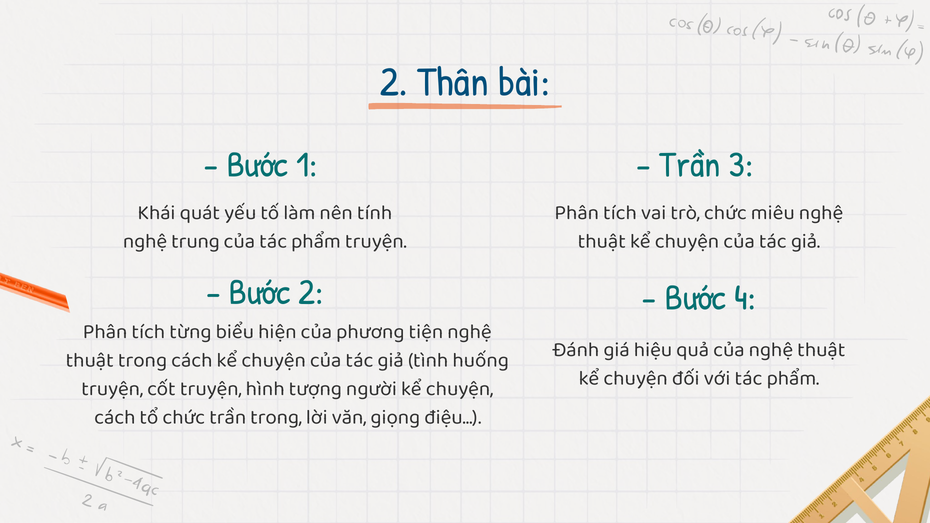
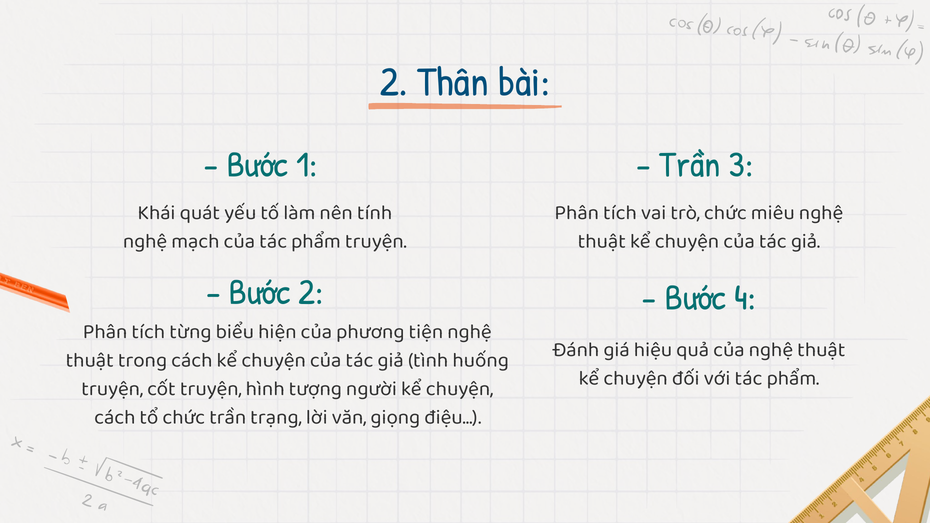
trung: trung -> mạch
trần trong: trong -> trạng
